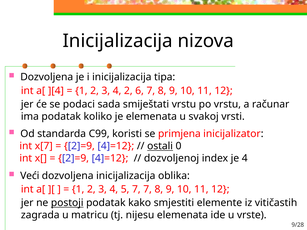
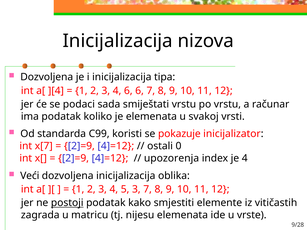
4 2: 2 -> 6
primjena: primjena -> pokazuje
ostali underline: present -> none
dozvoljenoj: dozvoljenoj -> upozorenja
5 7: 7 -> 3
